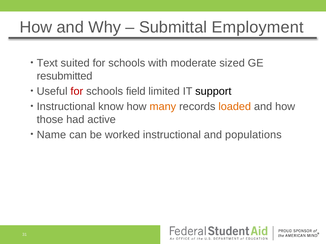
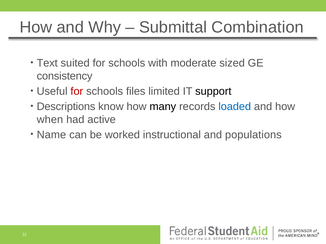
Employment: Employment -> Combination
resubmitted: resubmitted -> consistency
field: field -> files
Instructional at (66, 107): Instructional -> Descriptions
many colour: orange -> black
loaded colour: orange -> blue
those: those -> when
